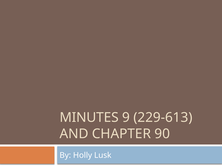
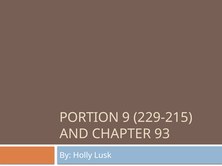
MINUTES: MINUTES -> PORTION
229-613: 229-613 -> 229-215
90: 90 -> 93
